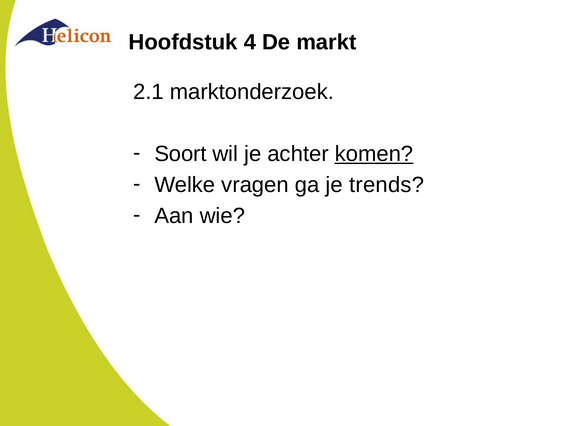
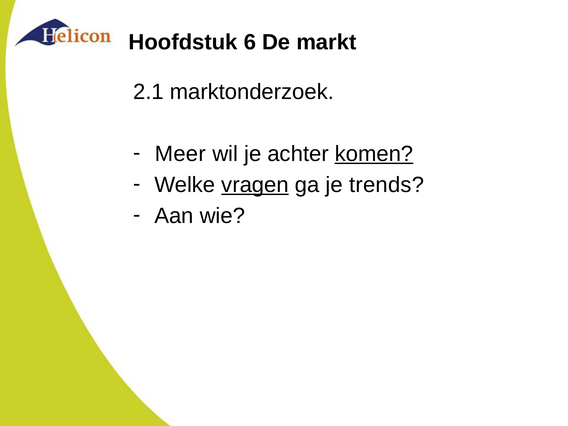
4: 4 -> 6
Soort: Soort -> Meer
vragen underline: none -> present
